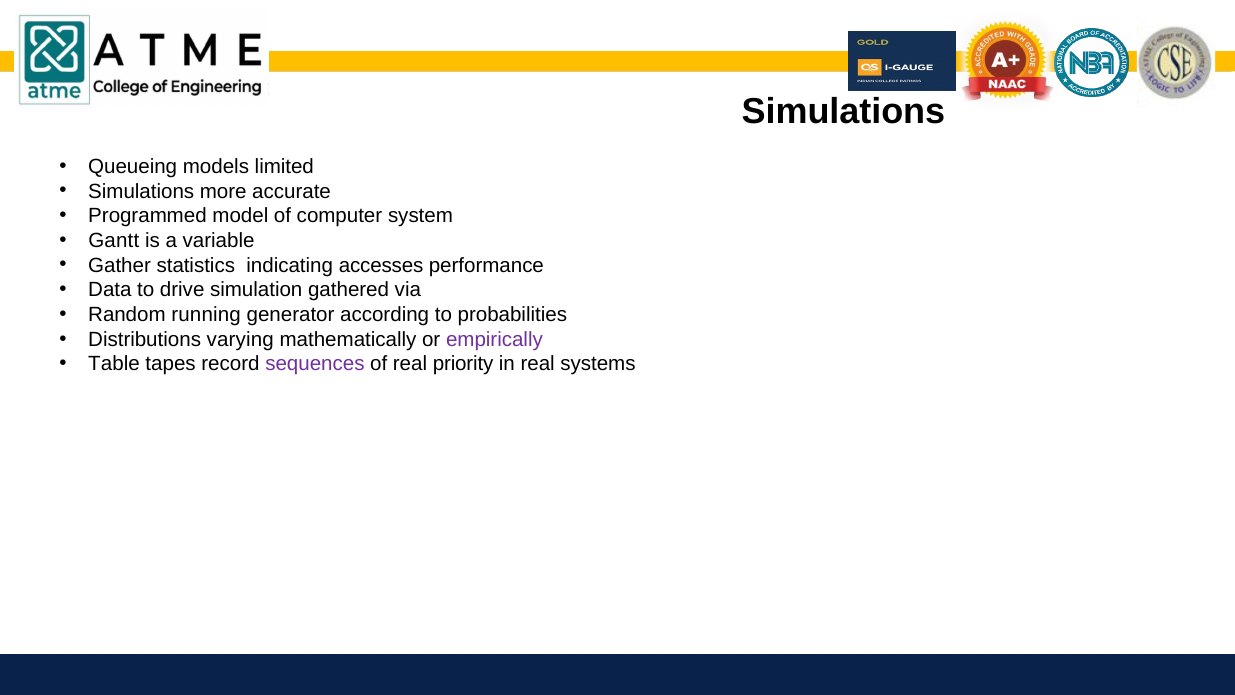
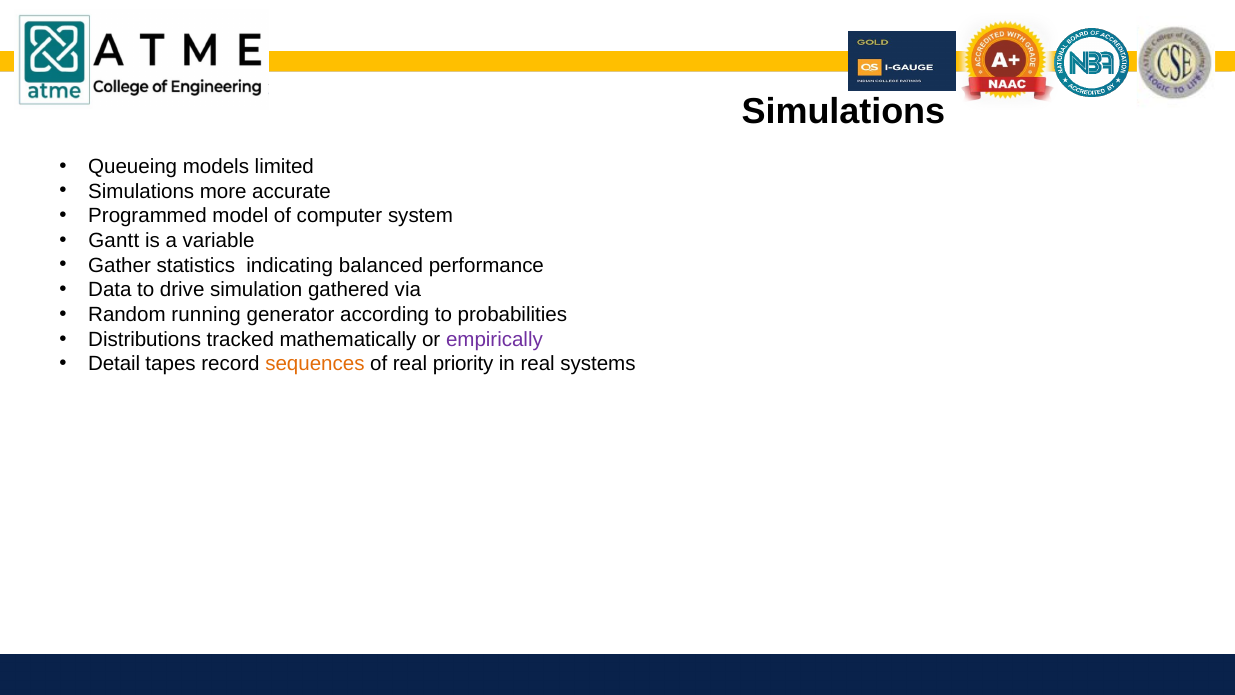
accesses: accesses -> balanced
varying: varying -> tracked
Table: Table -> Detail
sequences colour: purple -> orange
